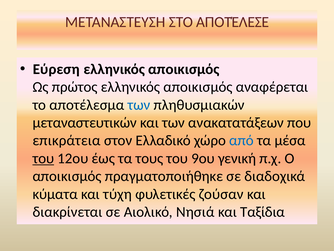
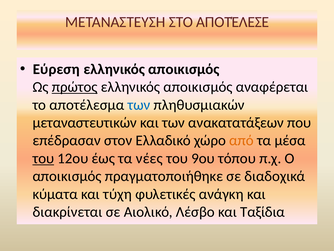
πρώτος underline: none -> present
επικράτεια: επικράτεια -> επέδρασαν
από colour: blue -> orange
τους: τους -> νέες
γενική: γενική -> τόπου
ζούσαν: ζούσαν -> ανάγκη
Νησιά: Νησιά -> Λέσβο
